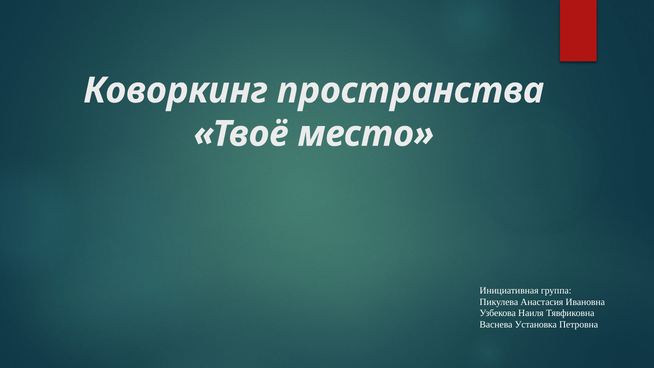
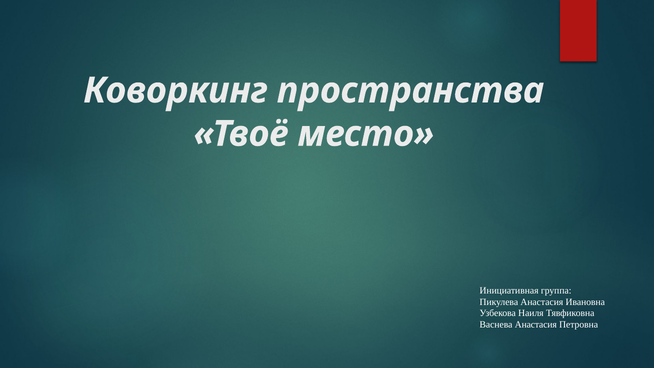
Васнева Установка: Установка -> Анастасия
